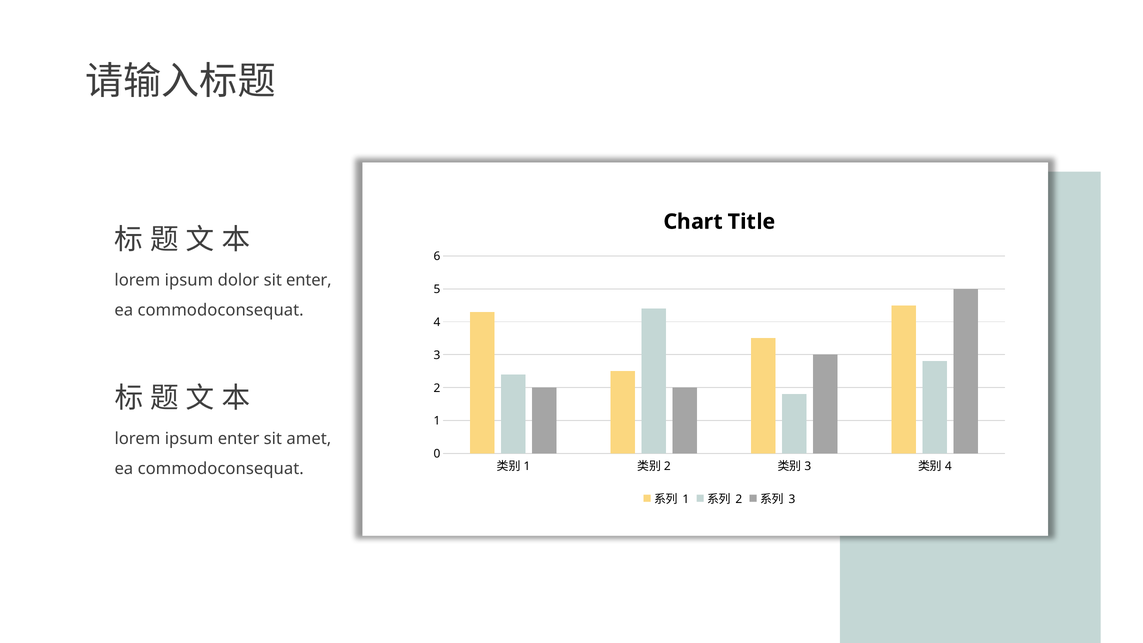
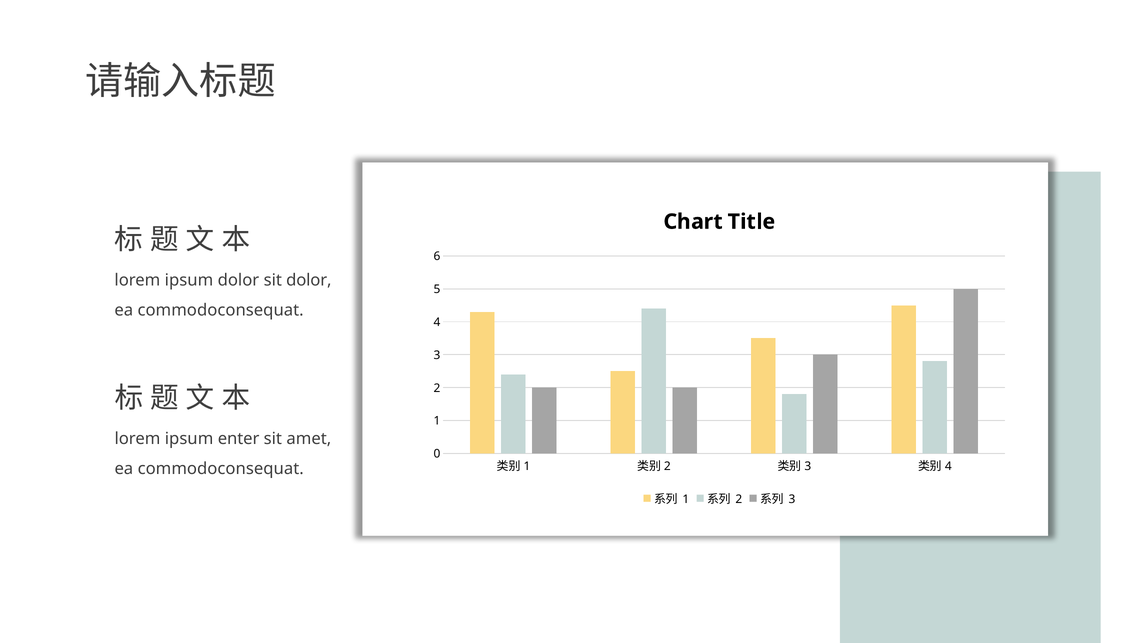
sit enter: enter -> dolor
